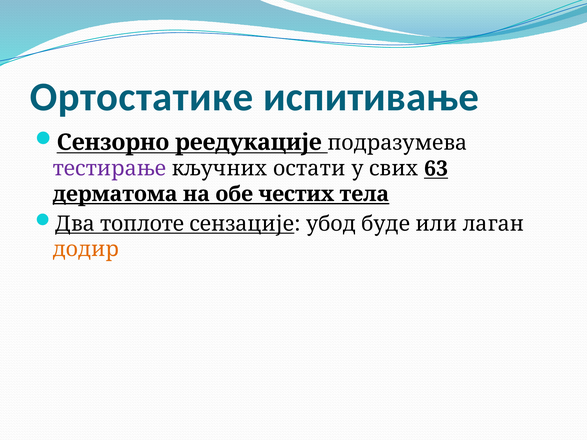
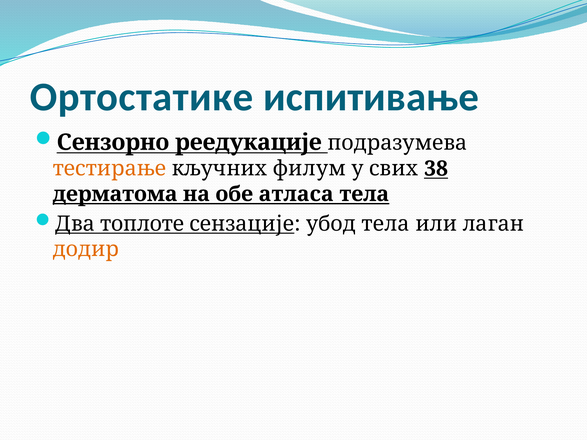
тестирање colour: purple -> orange
остати: остати -> филум
63: 63 -> 38
честих: честих -> атласа
убод буде: буде -> тела
